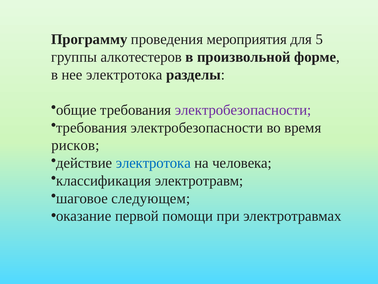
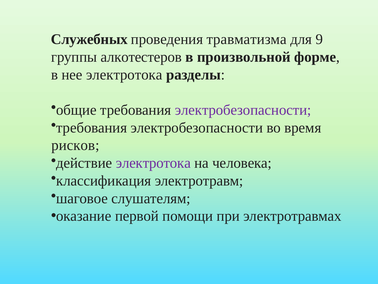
Программу: Программу -> Служебных
мероприятия: мероприятия -> травматизма
5: 5 -> 9
электротока at (153, 163) colour: blue -> purple
следующем: следующем -> слушателям
